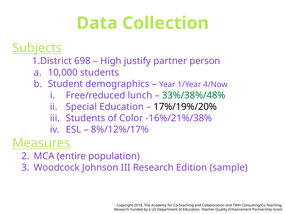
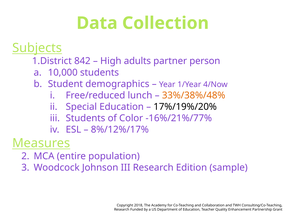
698: 698 -> 842
justify: justify -> adults
33%/38%/48% colour: green -> orange
-16%/21%/38%: -16%/21%/38% -> -16%/21%/77%
